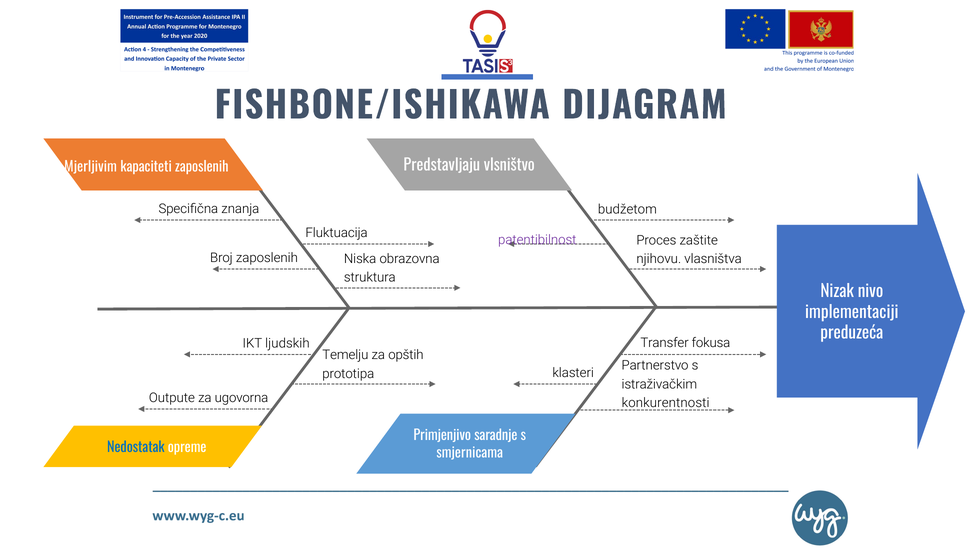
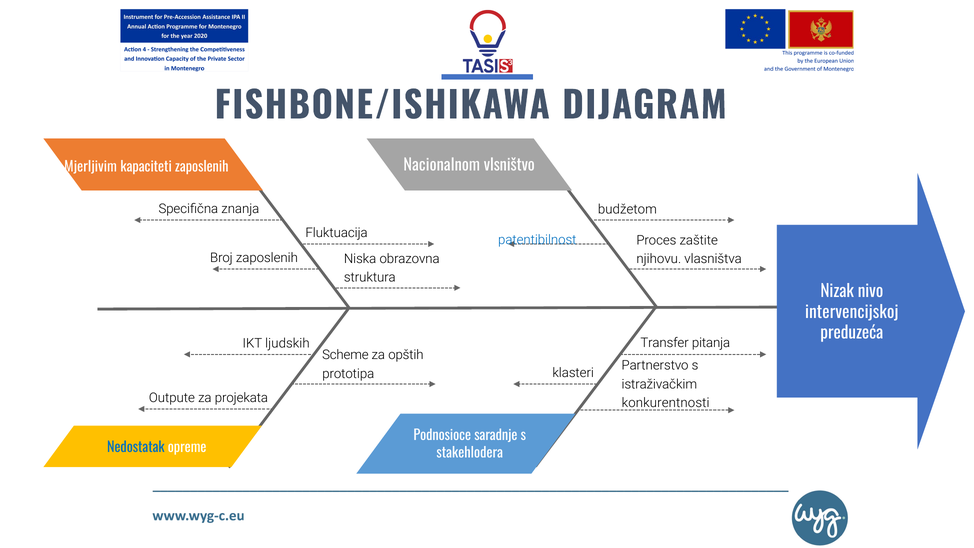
Predstavljaju: Predstavljaju -> Nacionalnom
patentibilnost colour: purple -> blue
implementaciji: implementaciji -> intervencijskoj
fokusa: fokusa -> pitanja
Temelju: Temelju -> Scheme
ugovorna: ugovorna -> projekata
Primjenjivo: Primjenjivo -> Podnosioce
smjernicama: smjernicama -> stakehlodera
